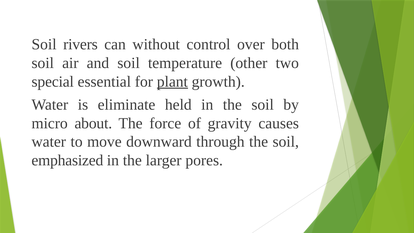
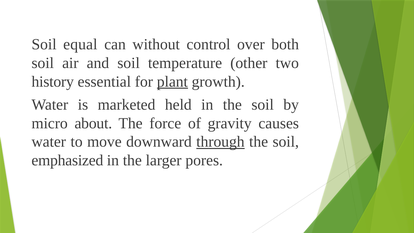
rivers: rivers -> equal
special: special -> history
eliminate: eliminate -> marketed
through underline: none -> present
